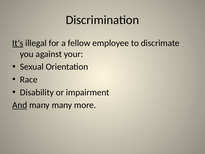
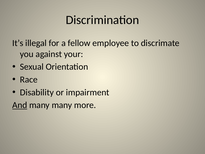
It’s underline: present -> none
